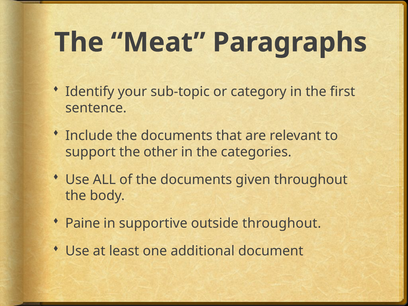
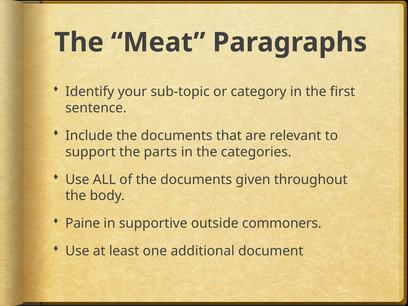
other: other -> parts
outside throughout: throughout -> commoners
